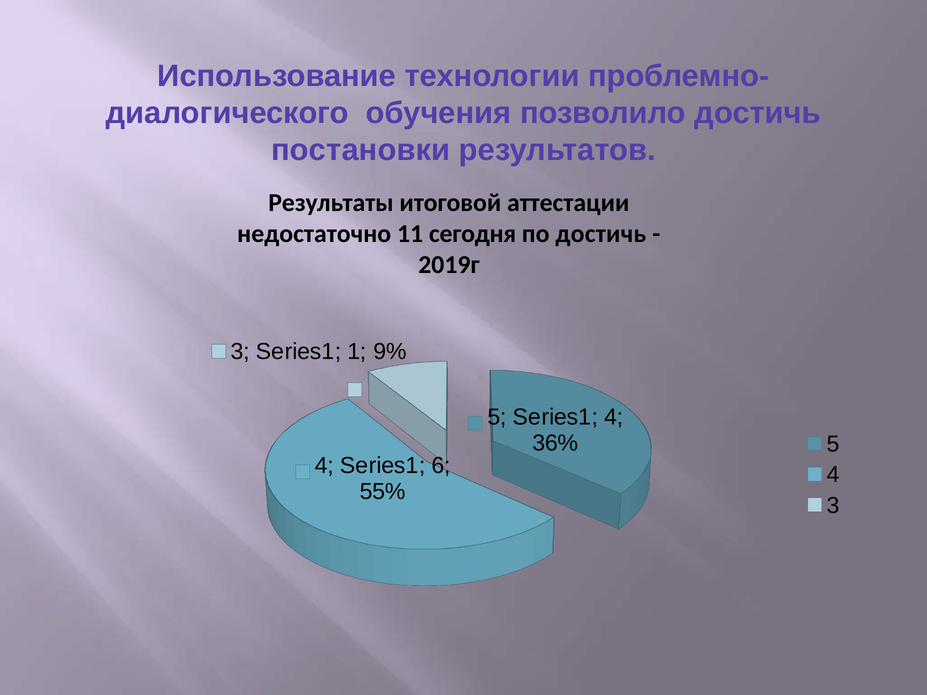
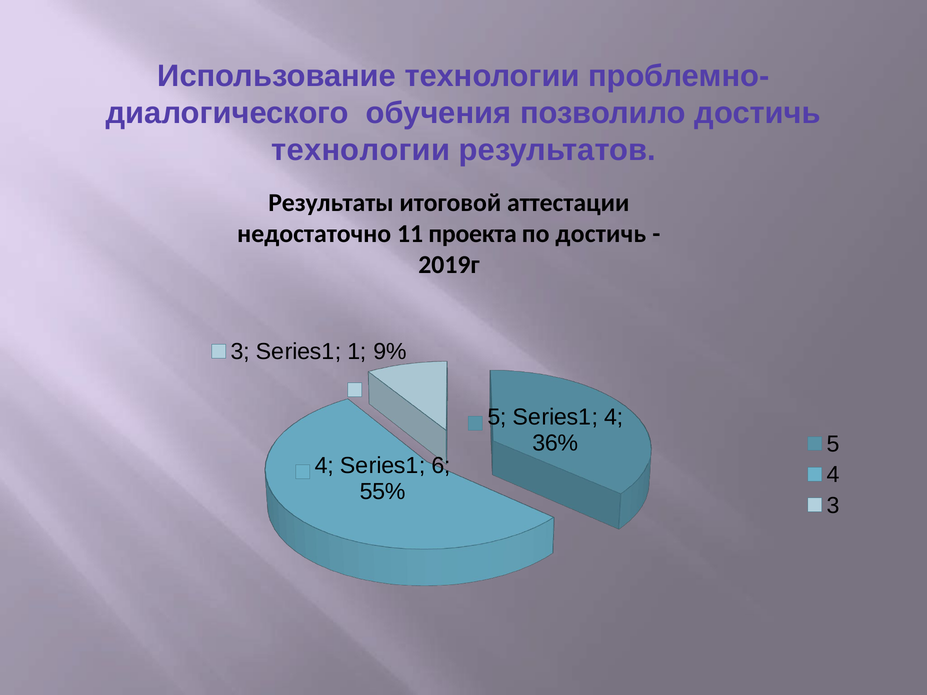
постановки at (361, 150): постановки -> технологии
сегодня: сегодня -> проекта
